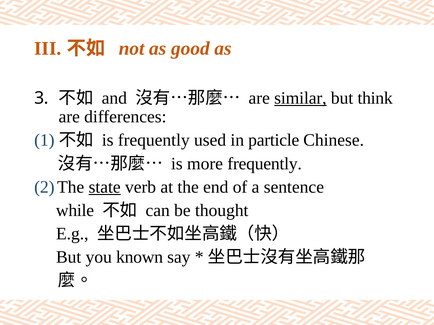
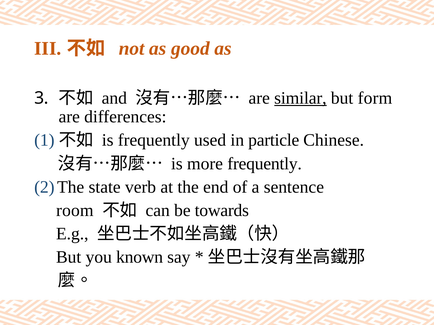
think: think -> form
state underline: present -> none
while: while -> room
thought: thought -> towards
